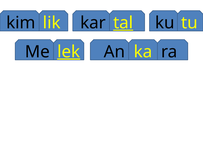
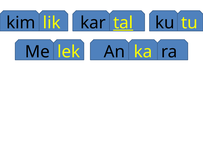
lek underline: present -> none
